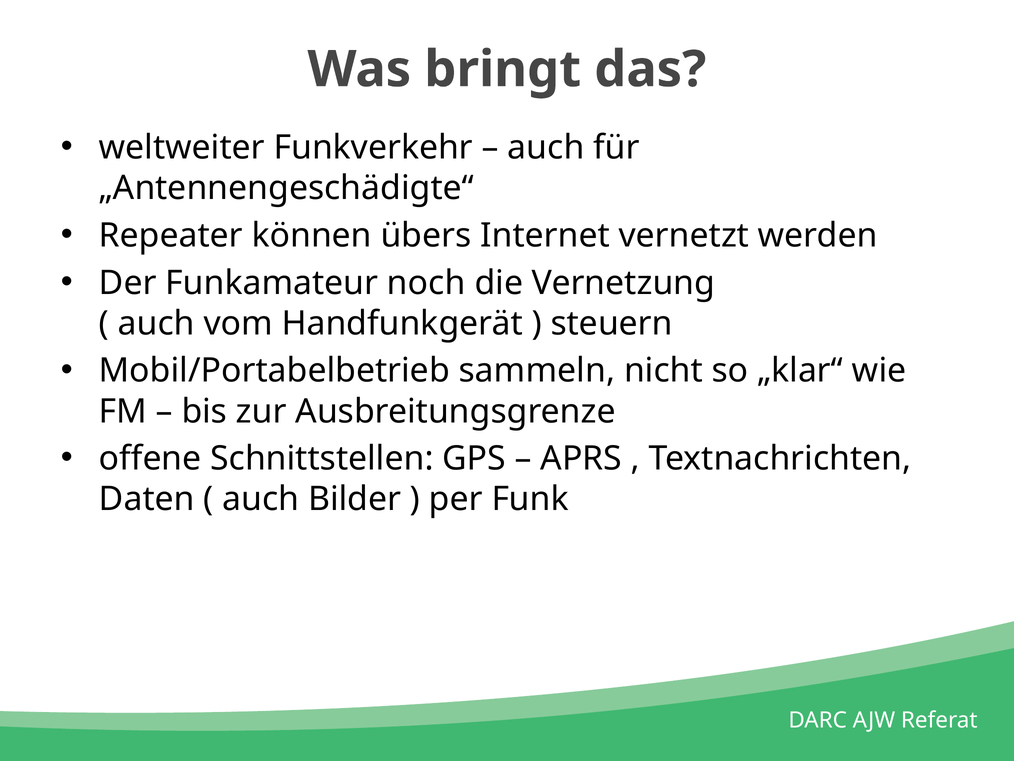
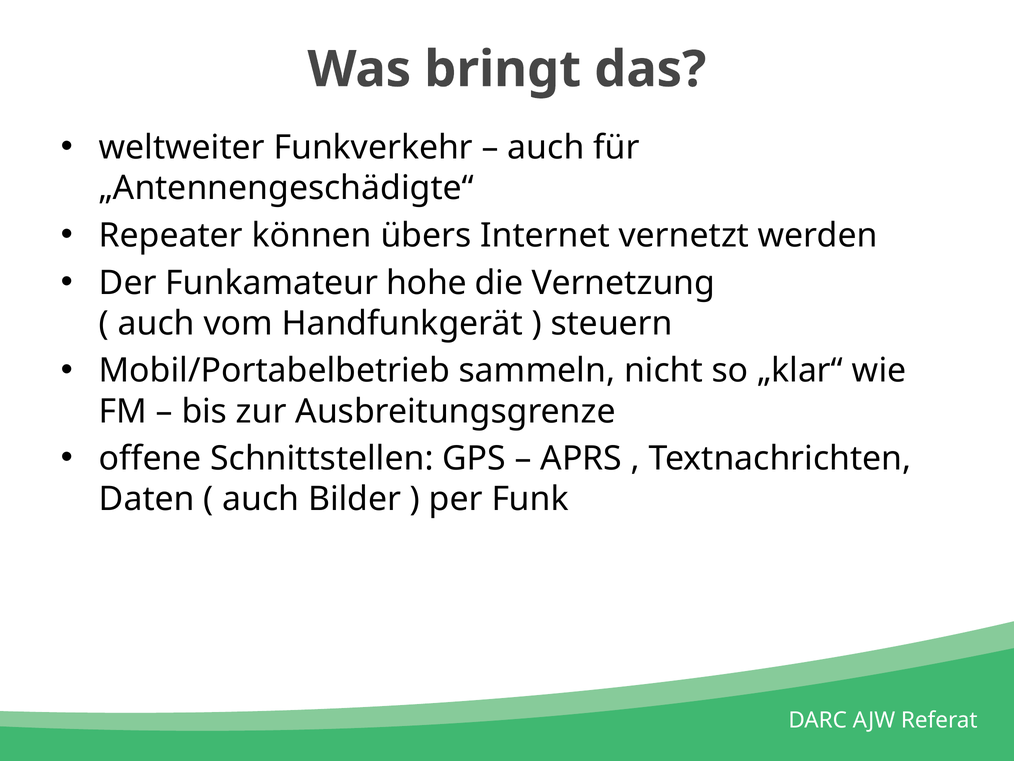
noch: noch -> hohe
